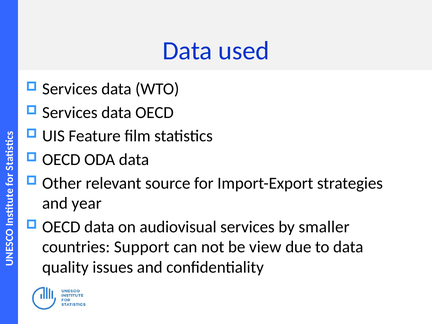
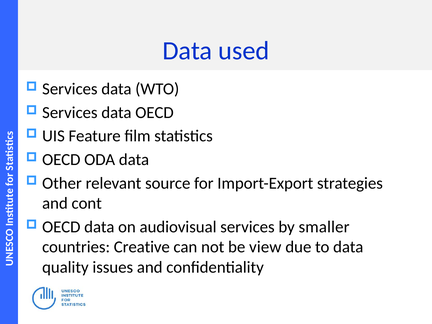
year: year -> cont
Support: Support -> Creative
